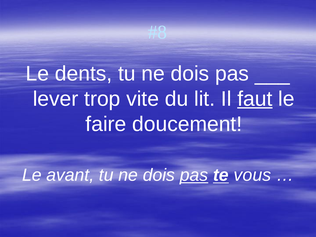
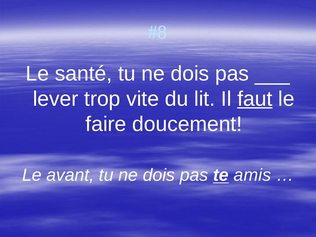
dents: dents -> santé
pas at (194, 175) underline: present -> none
vous: vous -> amis
